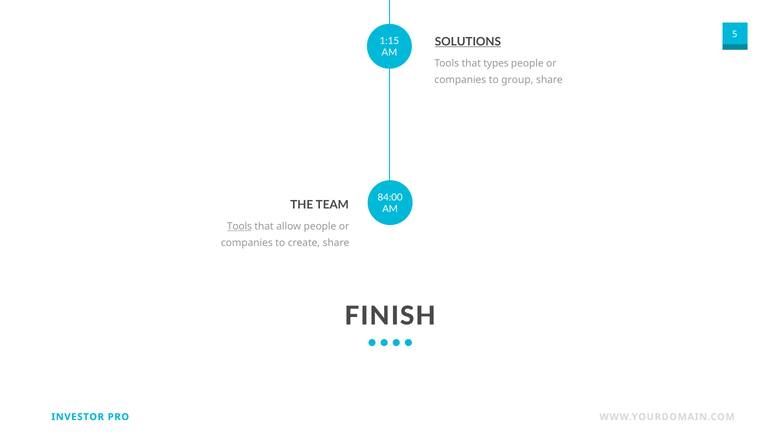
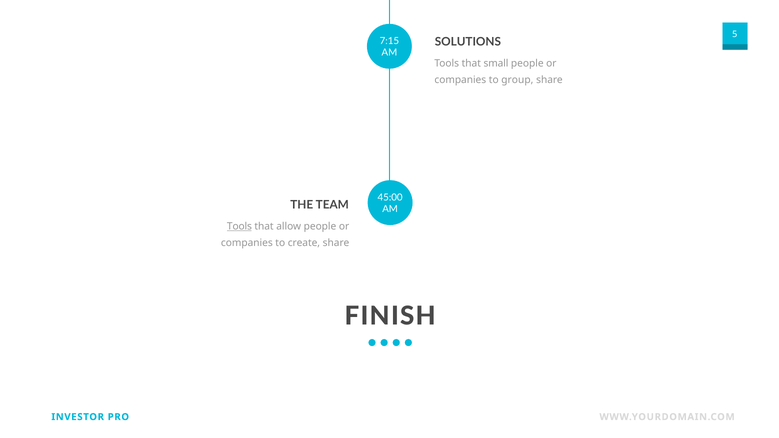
SOLUTIONS underline: present -> none
1:15: 1:15 -> 7:15
types: types -> small
84:00: 84:00 -> 45:00
